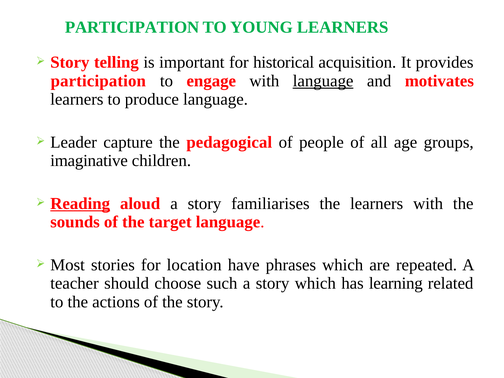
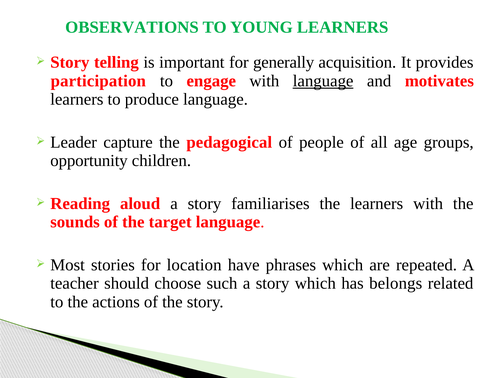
PARTICIPATION at (132, 27): PARTICIPATION -> OBSERVATIONS
historical: historical -> generally
imaginative: imaginative -> opportunity
Reading underline: present -> none
learning: learning -> belongs
